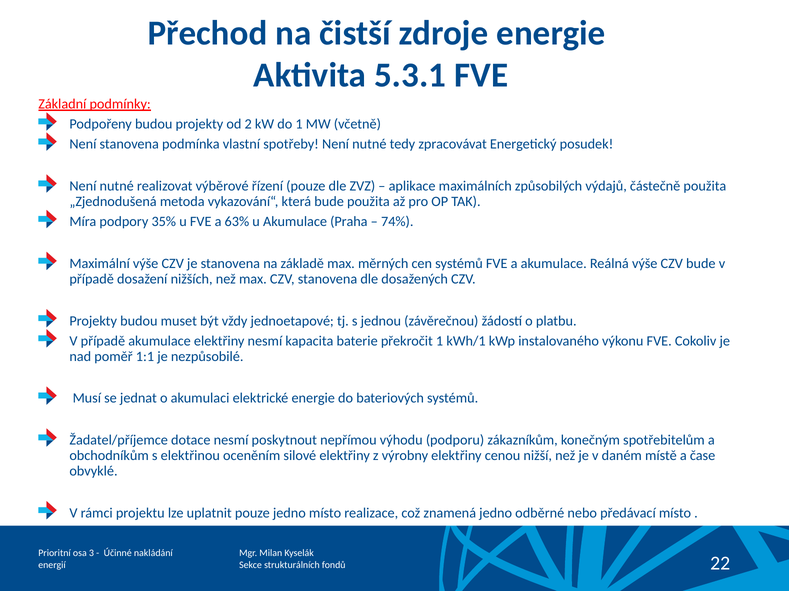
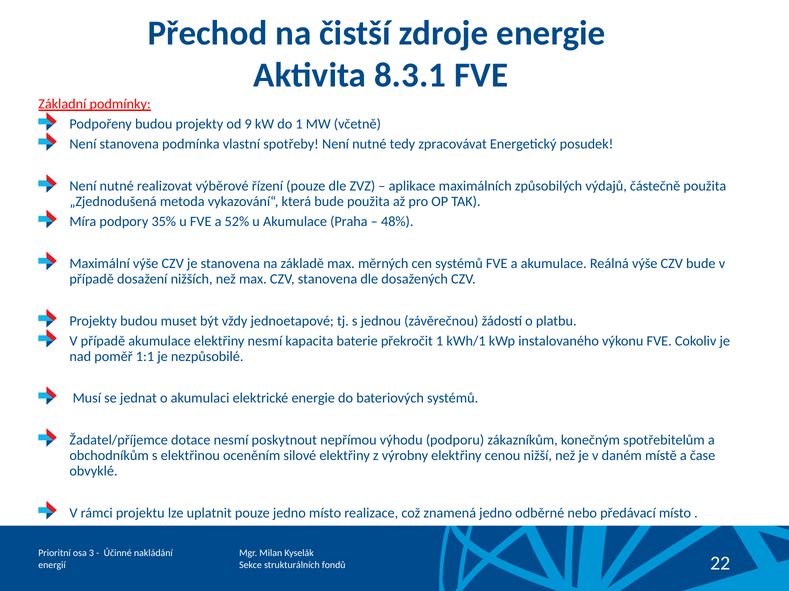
5.3.1: 5.3.1 -> 8.3.1
2: 2 -> 9
63%: 63% -> 52%
74%: 74% -> 48%
